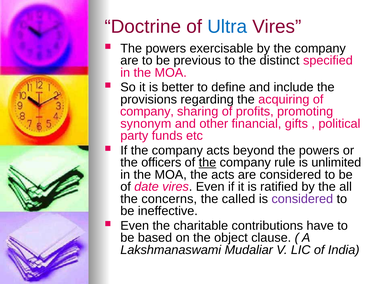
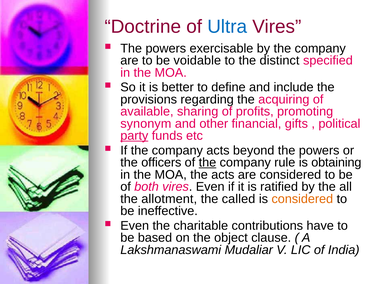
previous: previous -> voidable
company at (147, 111): company -> available
party underline: none -> present
unlimited: unlimited -> obtaining
date: date -> both
concerns: concerns -> allotment
considered at (302, 199) colour: purple -> orange
